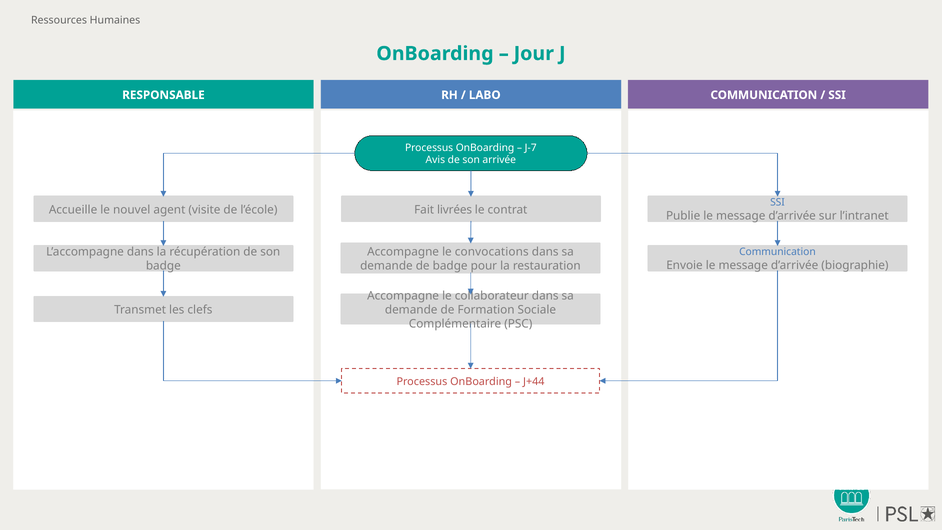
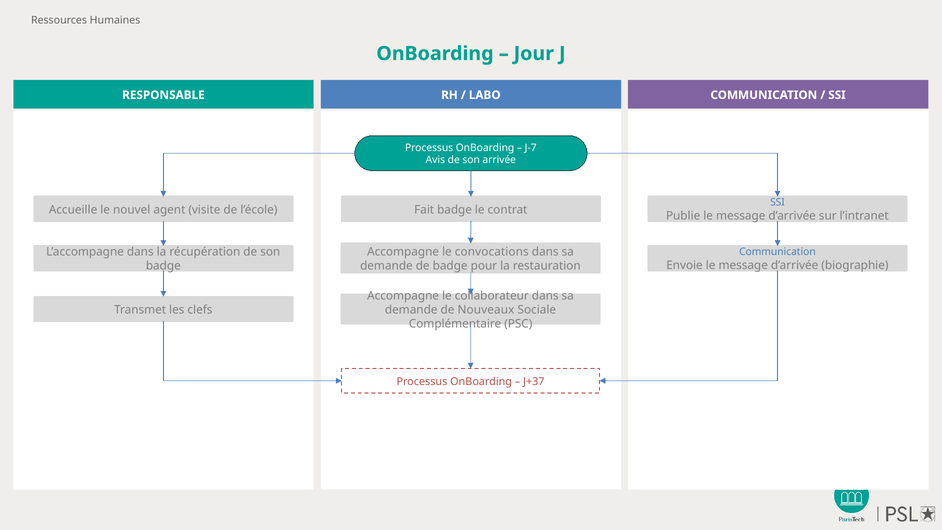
Fait livrées: livrées -> badge
Formation: Formation -> Nouveaux
J+44: J+44 -> J+37
